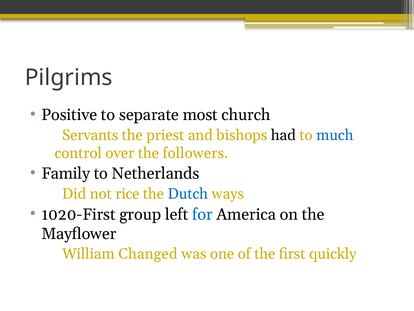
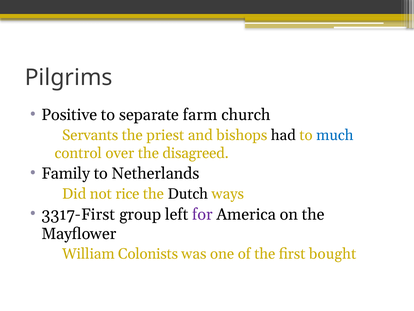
most: most -> farm
followers: followers -> disagreed
Dutch colour: blue -> black
1020-First: 1020-First -> 3317-First
for colour: blue -> purple
Changed: Changed -> Colonists
quickly: quickly -> bought
